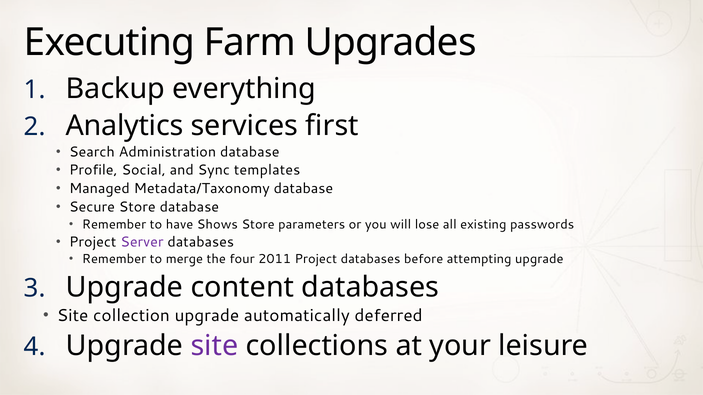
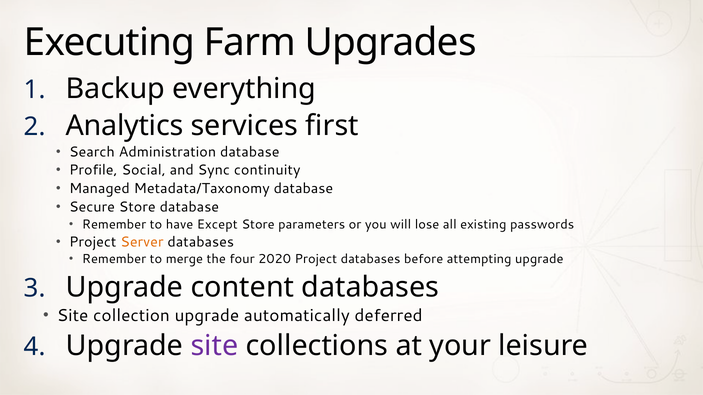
templates: templates -> continuity
Shows: Shows -> Except
Server colour: purple -> orange
2011: 2011 -> 2020
